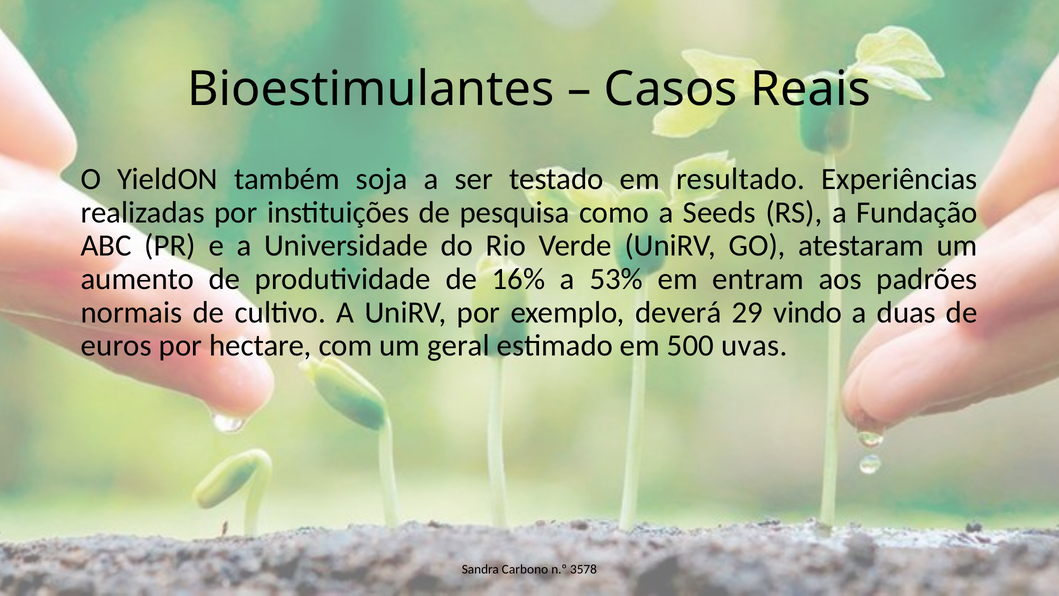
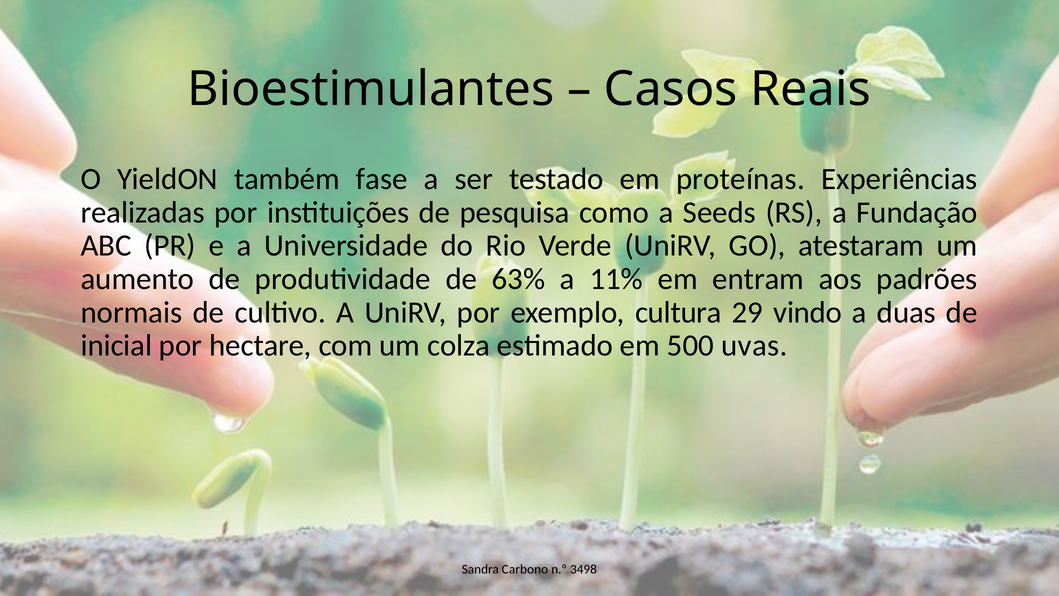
soja: soja -> fase
resultado: resultado -> proteínas
16%: 16% -> 63%
53%: 53% -> 11%
deverá: deverá -> cultura
euros: euros -> inicial
geral: geral -> colza
3578: 3578 -> 3498
